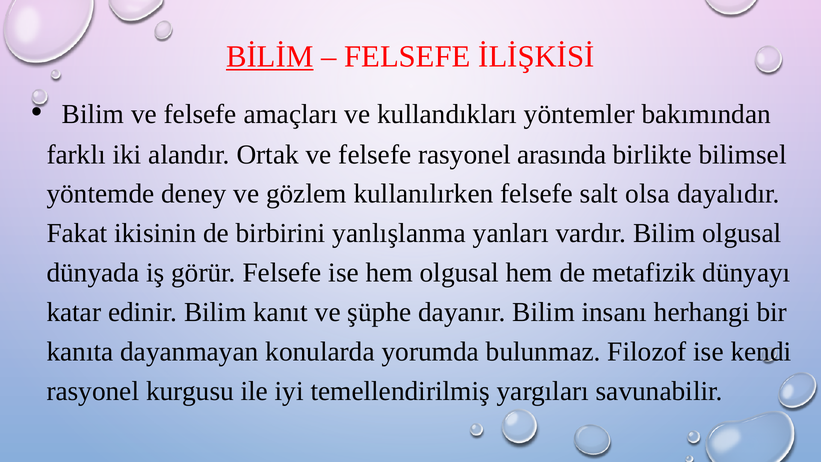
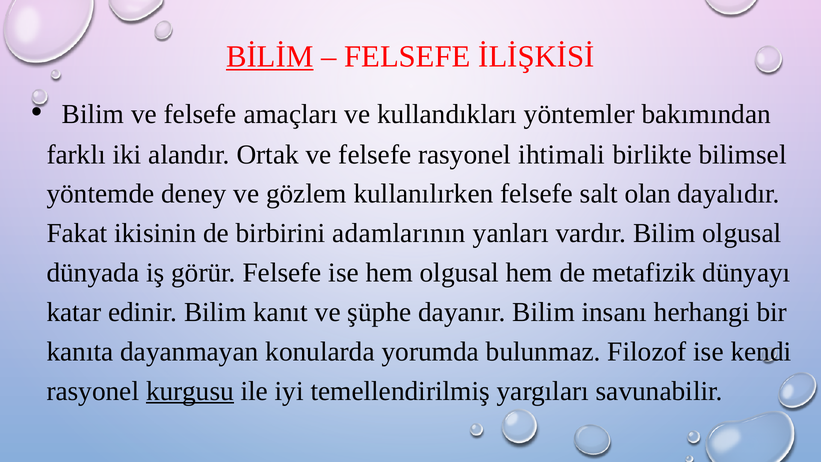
arasında: arasında -> ihtimali
olsa: olsa -> olan
yanlışlanma: yanlışlanma -> adamlarının
kurgusu underline: none -> present
